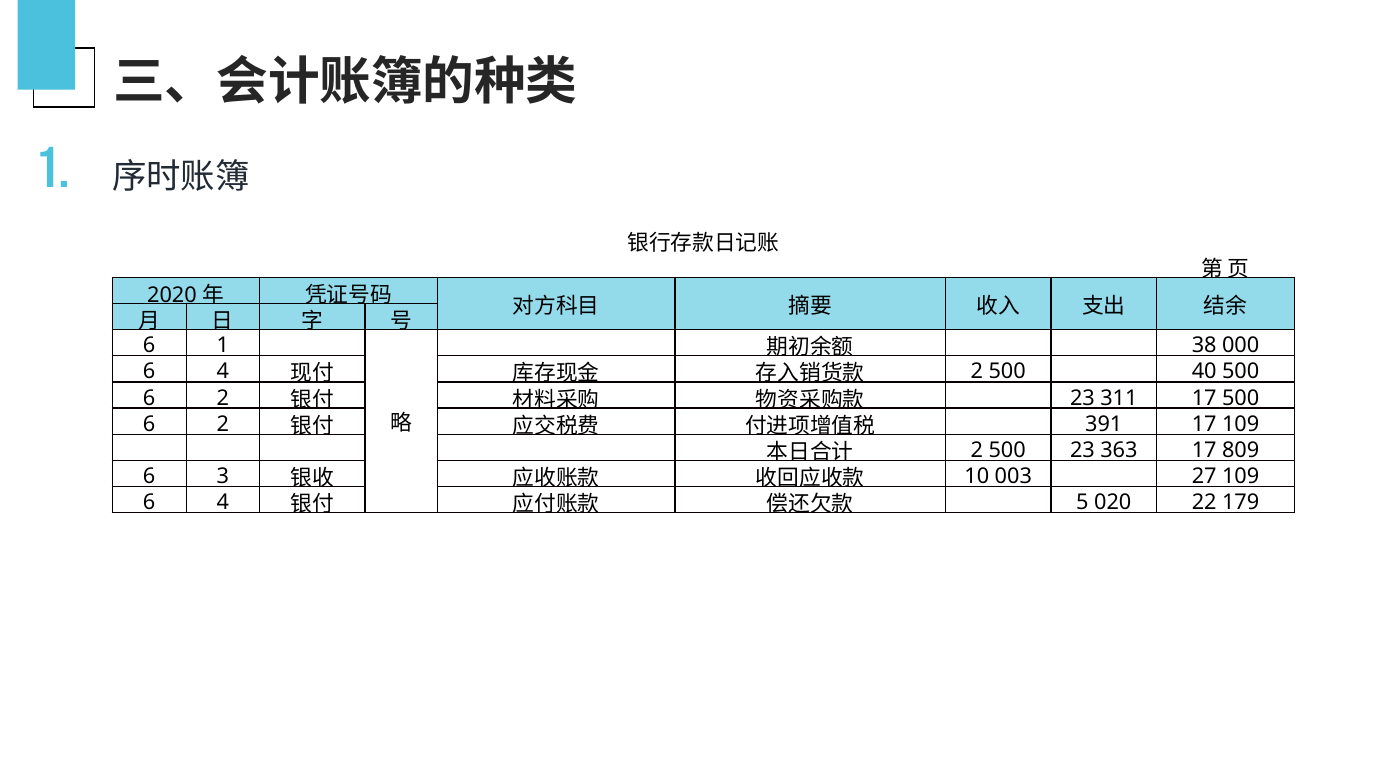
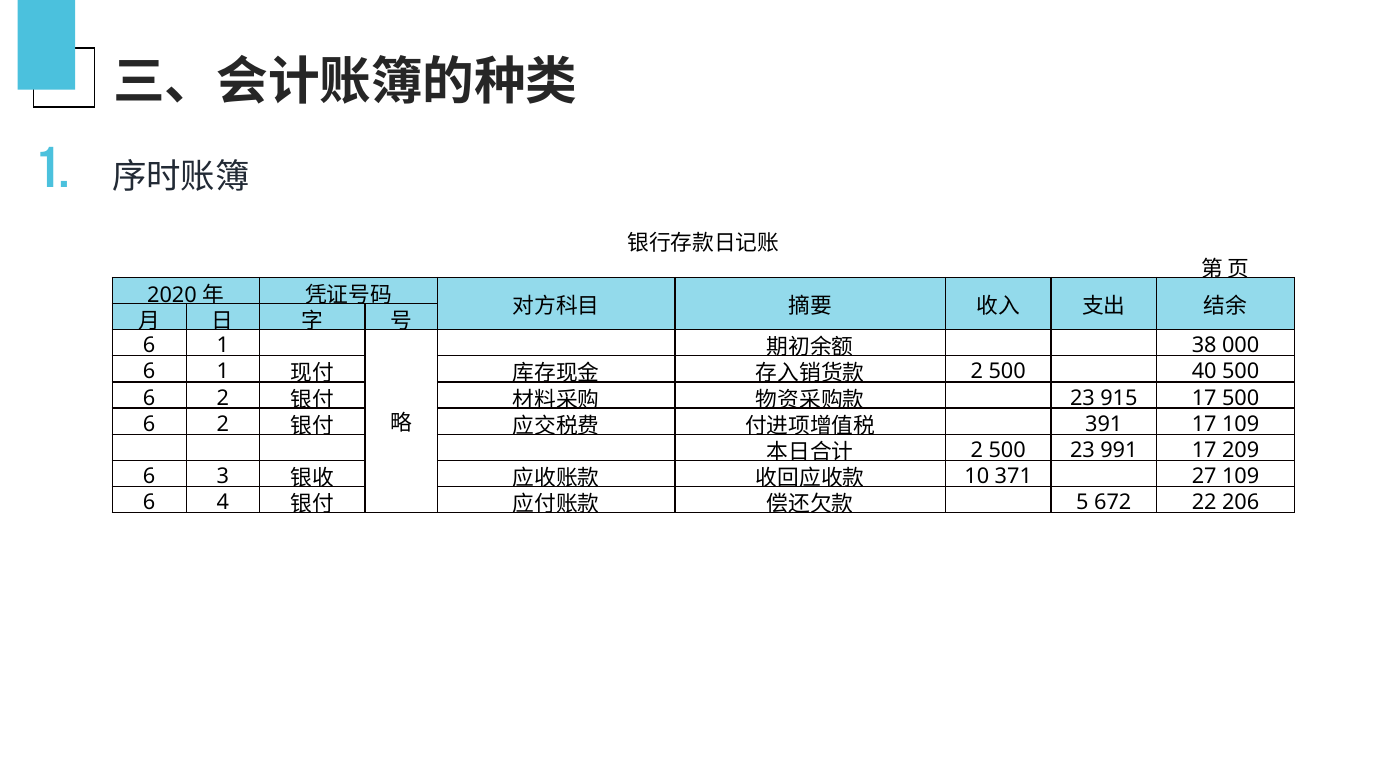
4 at (223, 372): 4 -> 1
311: 311 -> 915
363: 363 -> 991
809: 809 -> 209
003: 003 -> 371
020: 020 -> 672
179: 179 -> 206
